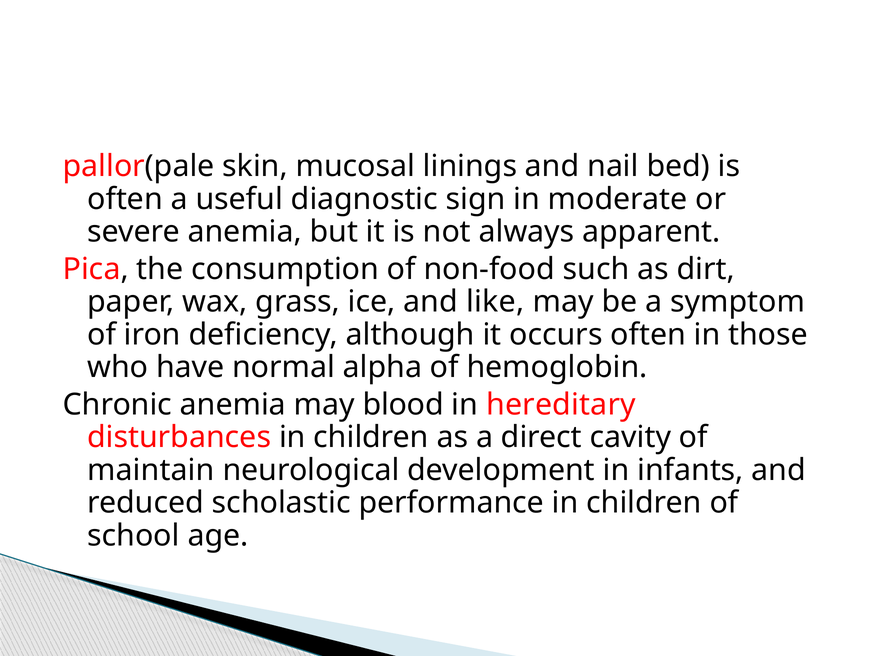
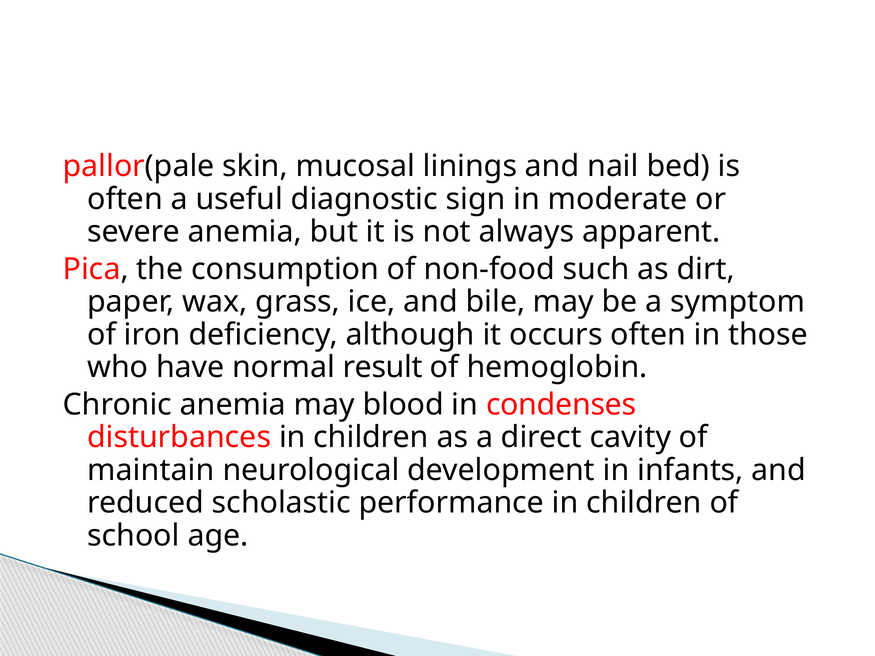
like: like -> bile
alpha: alpha -> result
hereditary: hereditary -> condenses
